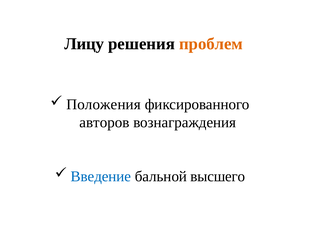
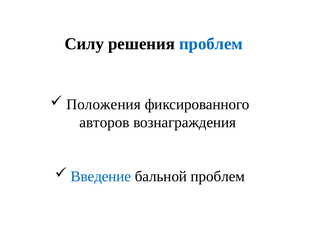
Лицу: Лицу -> Силу
проблем at (211, 44) colour: orange -> blue
бальной высшего: высшего -> проблем
